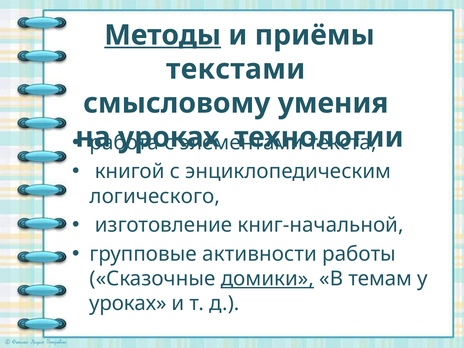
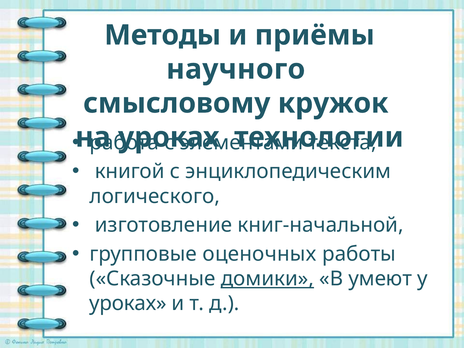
Методы underline: present -> none
текстами: текстами -> научного
умения: умения -> кружок
активности: активности -> оценочных
темам: темам -> умеют
